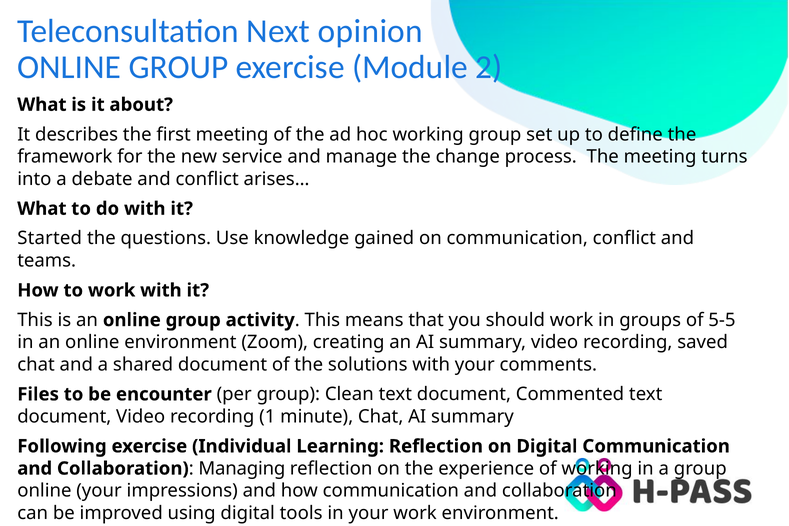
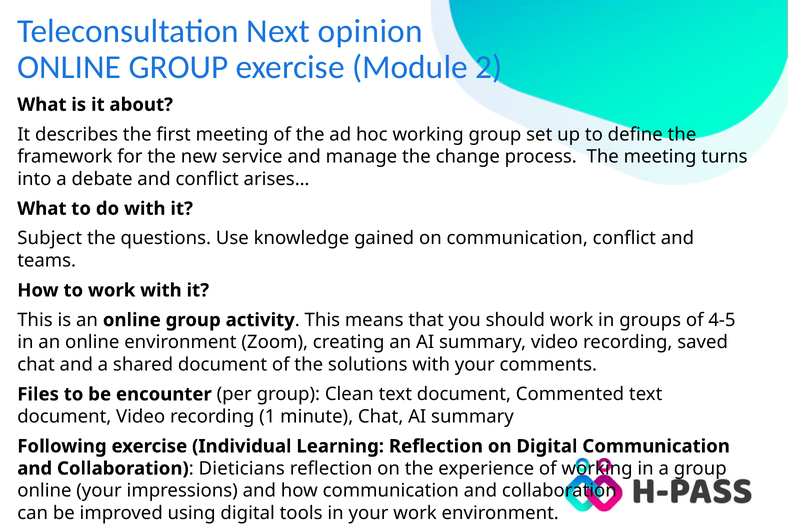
Started: Started -> Subject
5-5: 5-5 -> 4-5
Managing: Managing -> Dieticians
